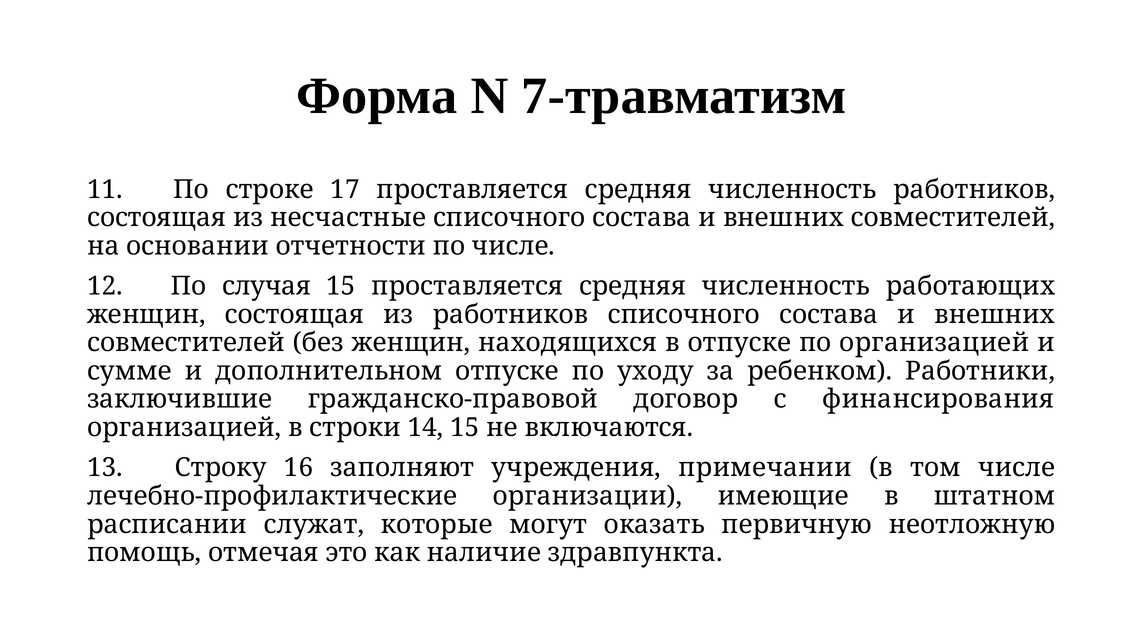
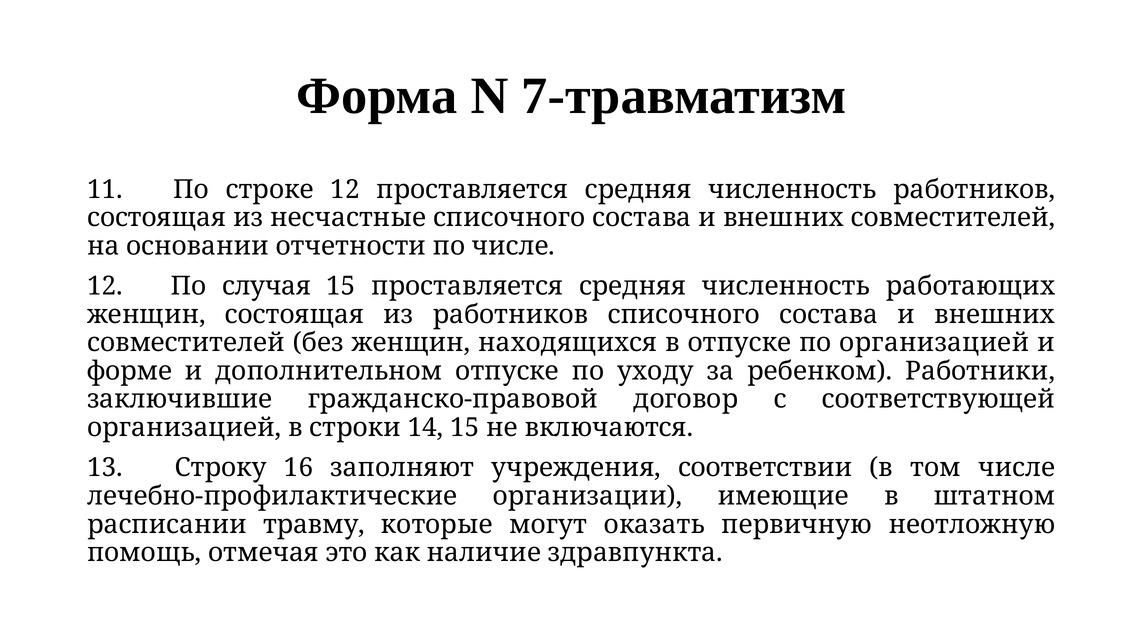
строке 17: 17 -> 12
сумме: сумме -> форме
финансирования: финансирования -> соответствующей
примечании: примечании -> соответствии
служат: служат -> травму
